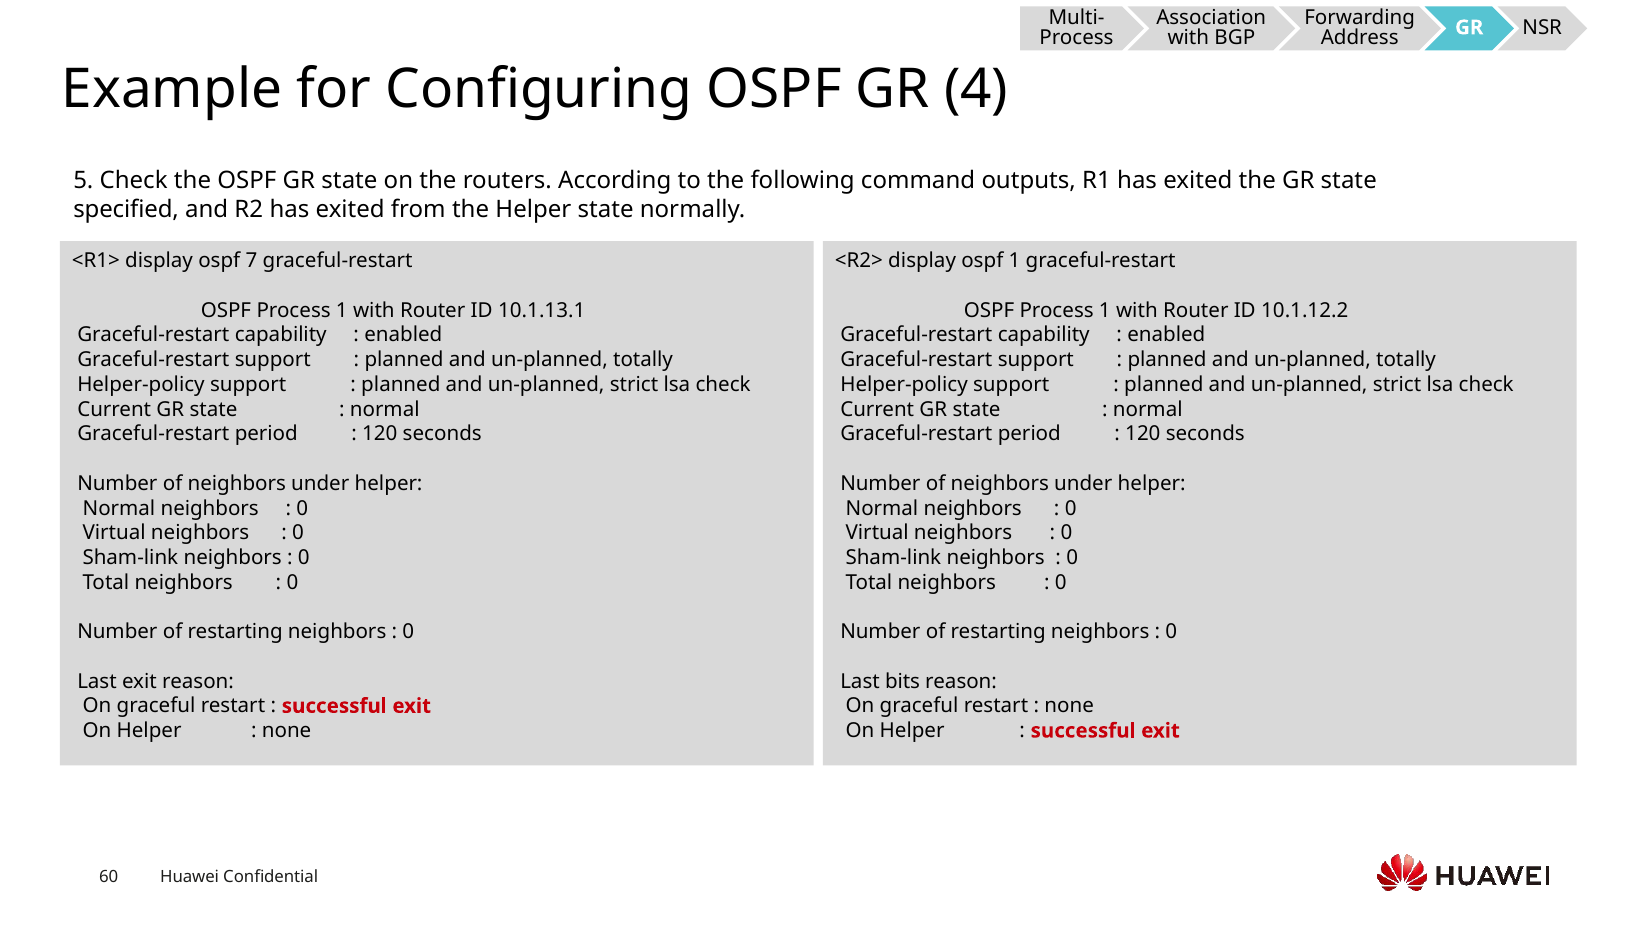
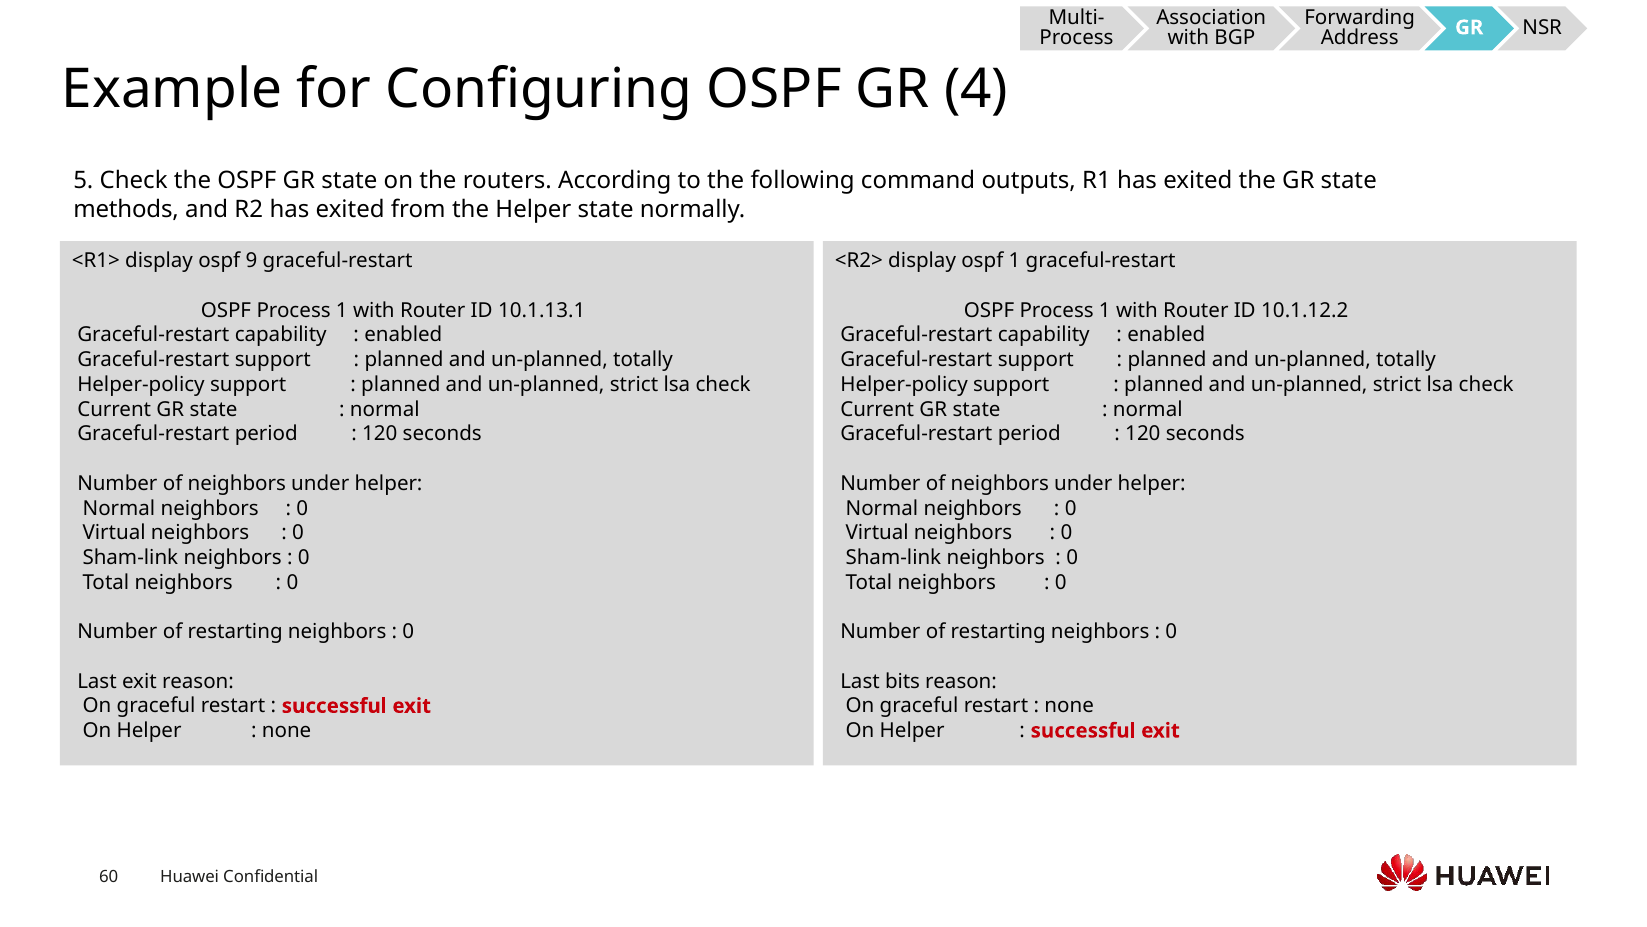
specified: specified -> methods
7: 7 -> 9
